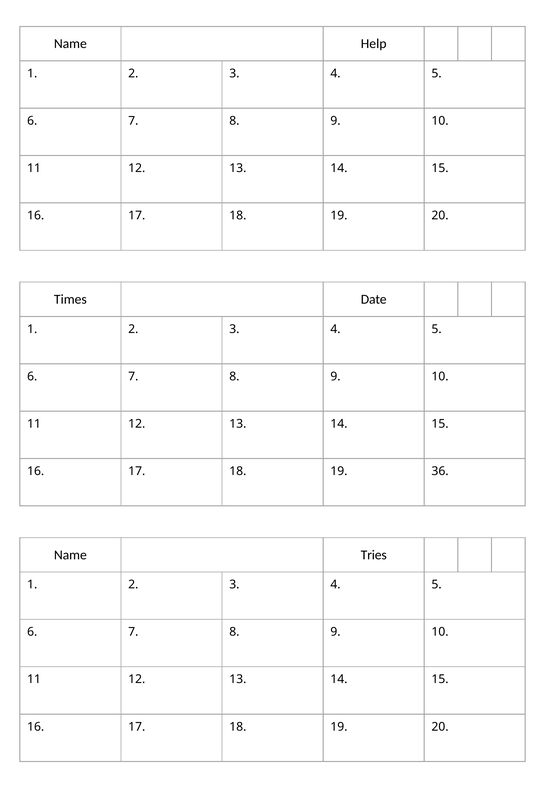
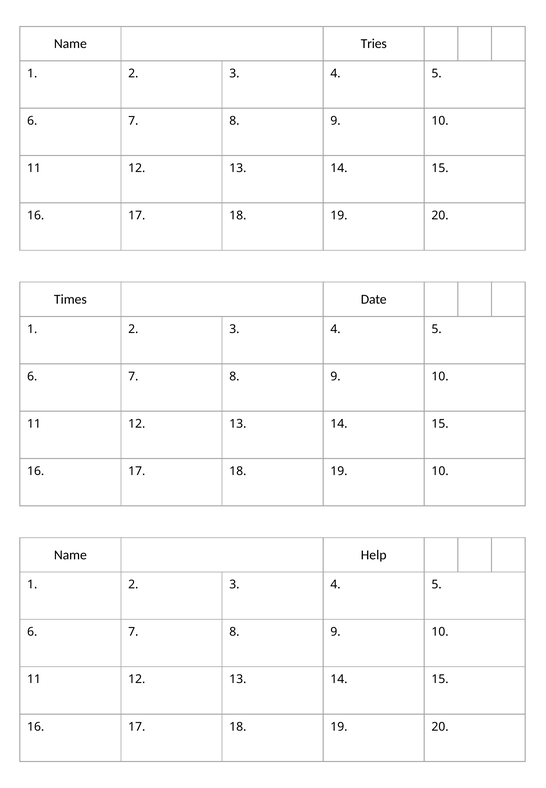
Help: Help -> Tries
19 36: 36 -> 10
Tries: Tries -> Help
